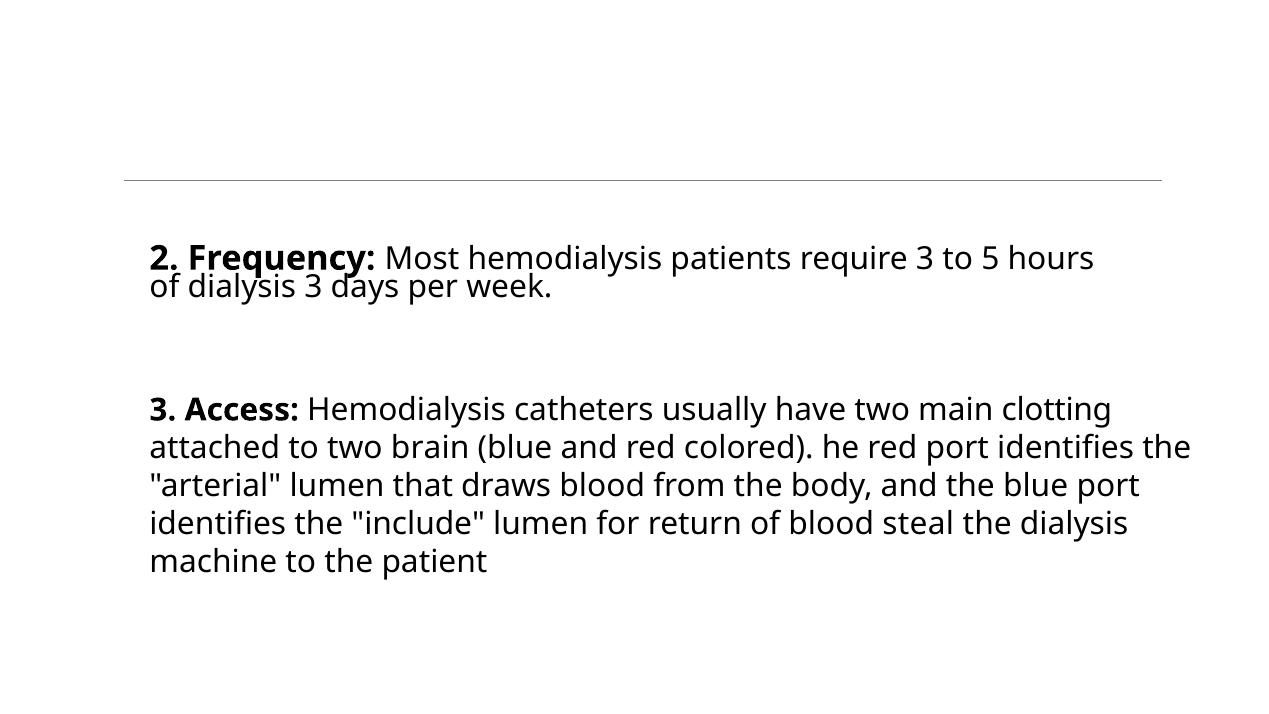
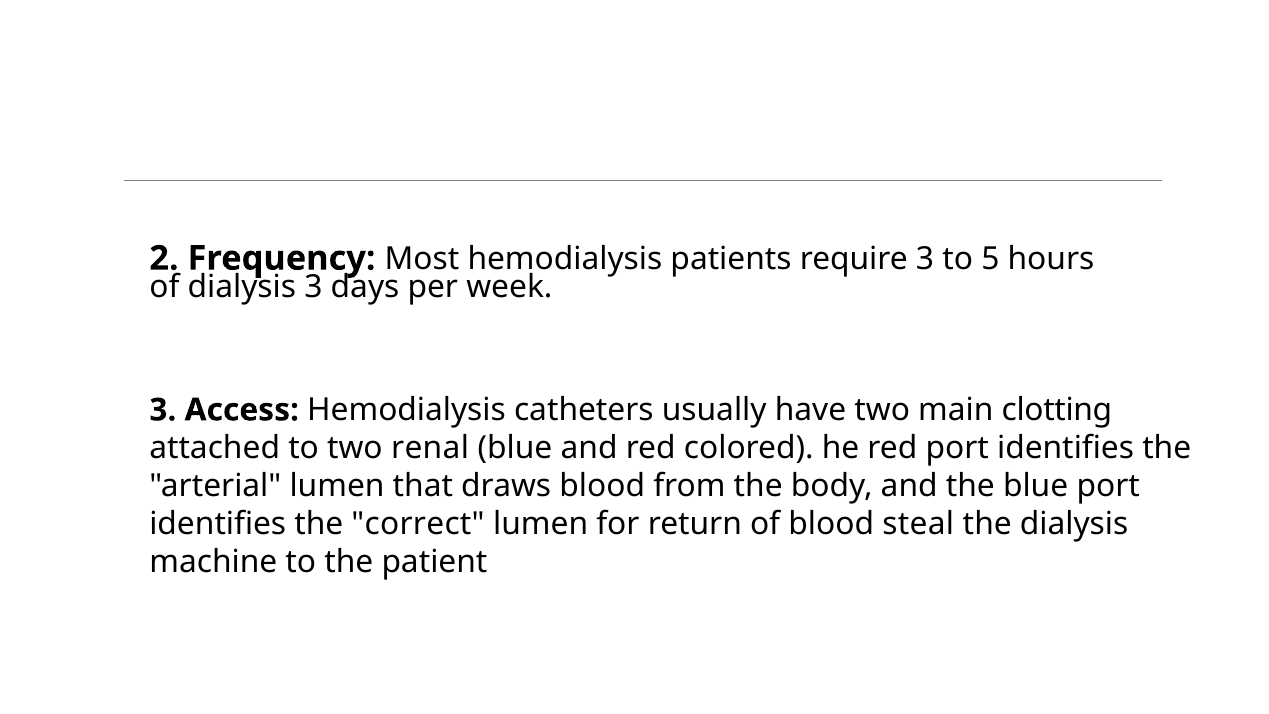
brain: brain -> renal
include: include -> correct
